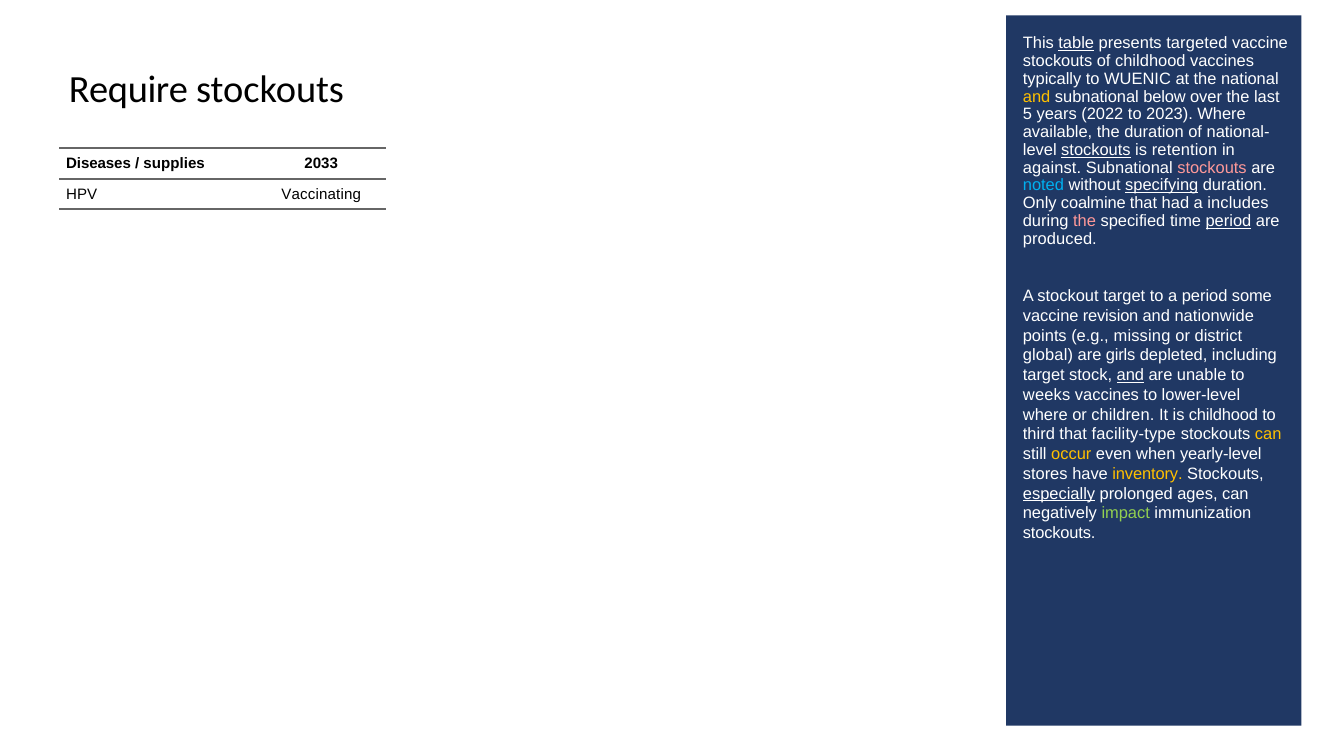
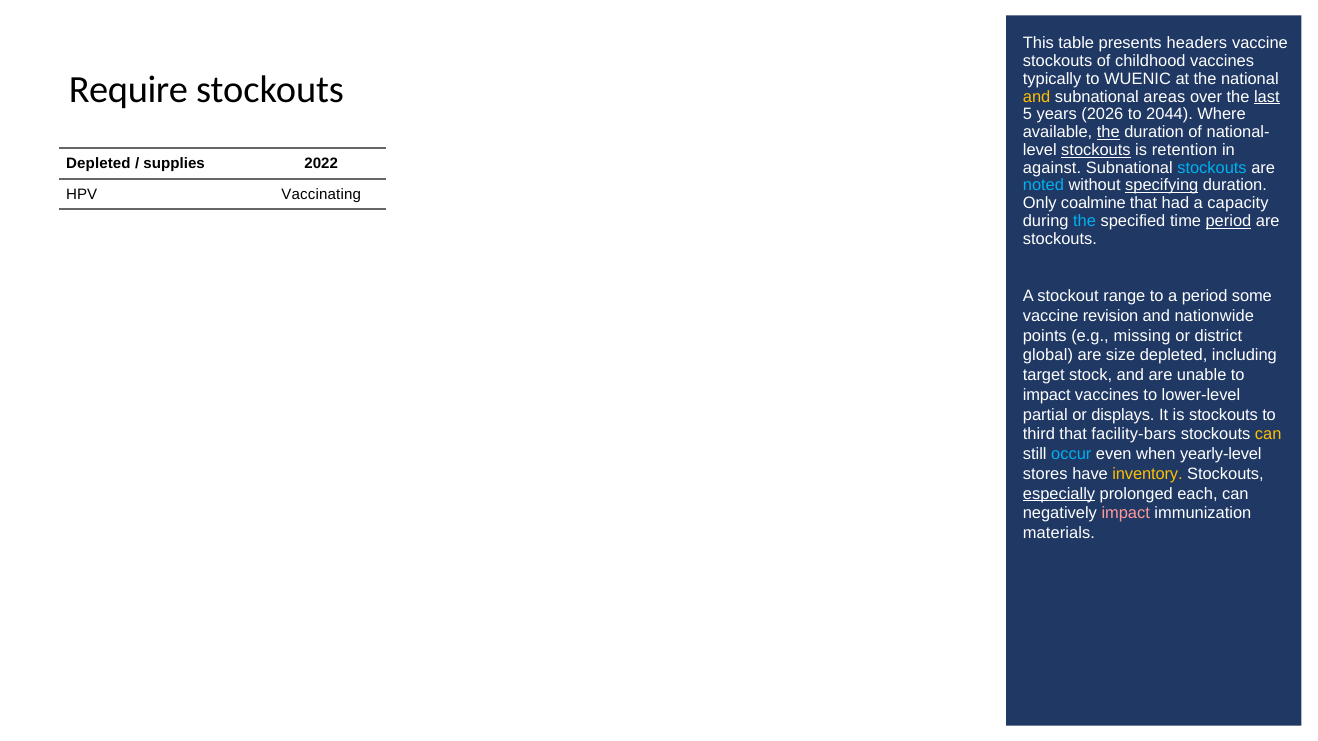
table underline: present -> none
targeted: targeted -> headers
below: below -> areas
last underline: none -> present
2022: 2022 -> 2026
2023: 2023 -> 2044
the at (1108, 132) underline: none -> present
Diseases at (99, 164): Diseases -> Depleted
2033: 2033 -> 2022
stockouts at (1212, 168) colour: pink -> light blue
includes: includes -> capacity
the at (1085, 221) colour: pink -> light blue
produced at (1060, 239): produced -> stockouts
stockout target: target -> range
girls: girls -> size
and at (1130, 375) underline: present -> none
weeks at (1047, 395): weeks -> impact
where at (1045, 415): where -> partial
children: children -> displays
is childhood: childhood -> stockouts
facility-type: facility-type -> facility-bars
occur colour: yellow -> light blue
ages: ages -> each
impact at (1126, 514) colour: light green -> pink
stockouts at (1059, 533): stockouts -> materials
